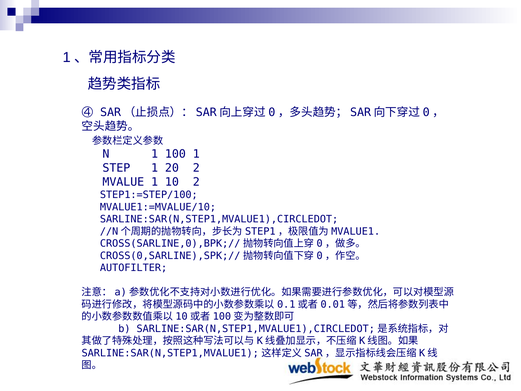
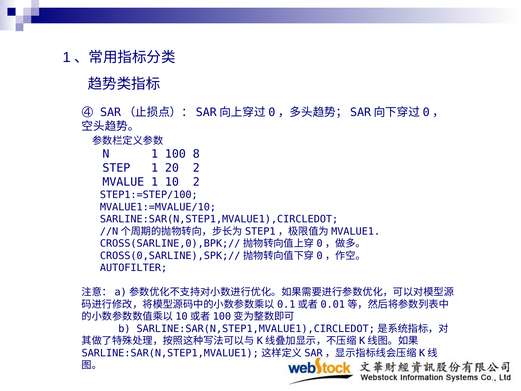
100 1: 1 -> 8
